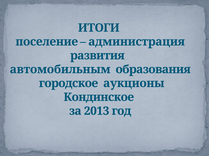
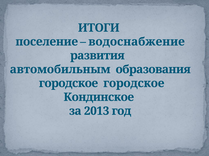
администрация: администрация -> водоснабжение
городское аукционы: аукционы -> городское
